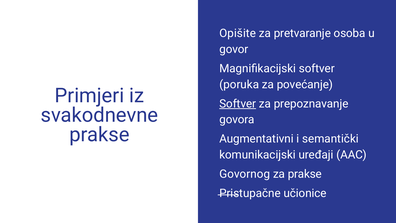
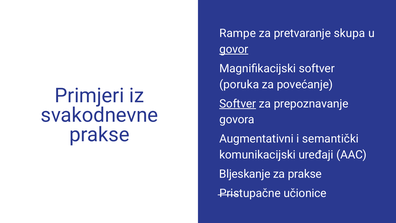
Opišite: Opišite -> Rampe
osoba: osoba -> skupa
govor underline: none -> present
Govornog: Govornog -> Bljeskanje
